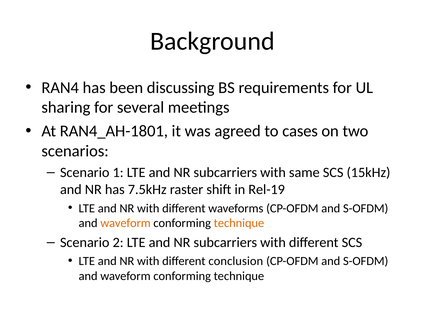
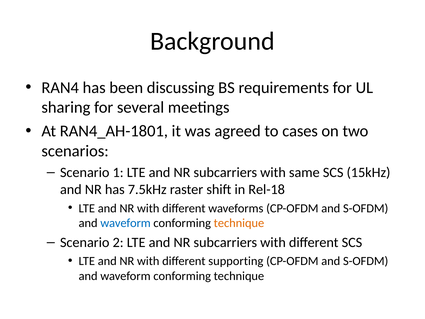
Rel-19: Rel-19 -> Rel-18
waveform at (126, 223) colour: orange -> blue
conclusion: conclusion -> supporting
